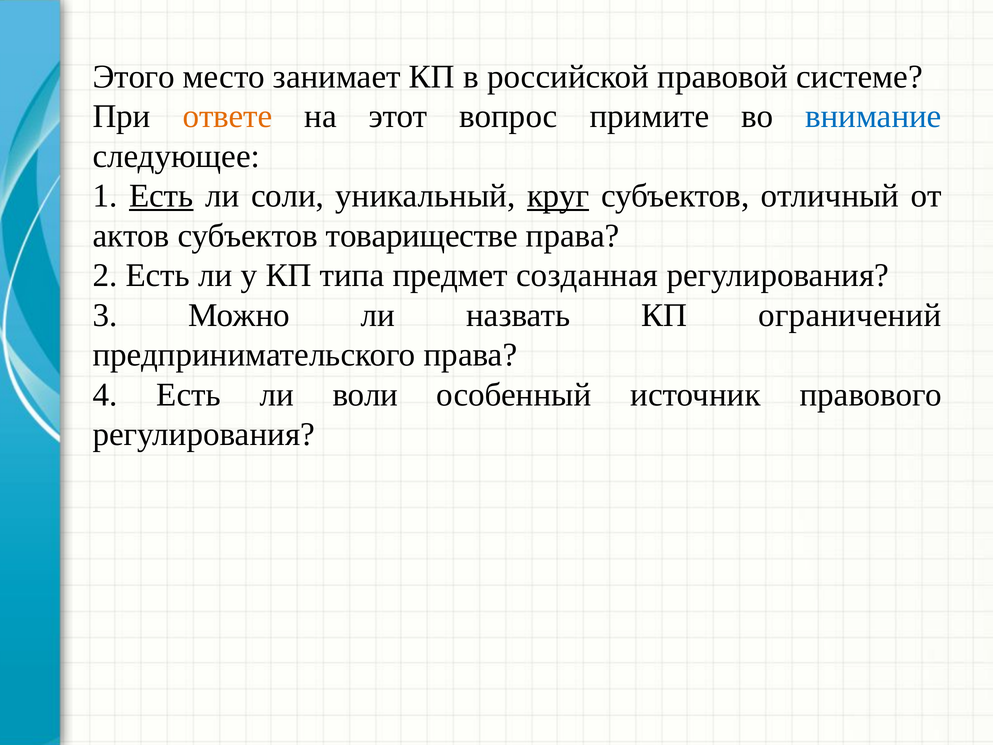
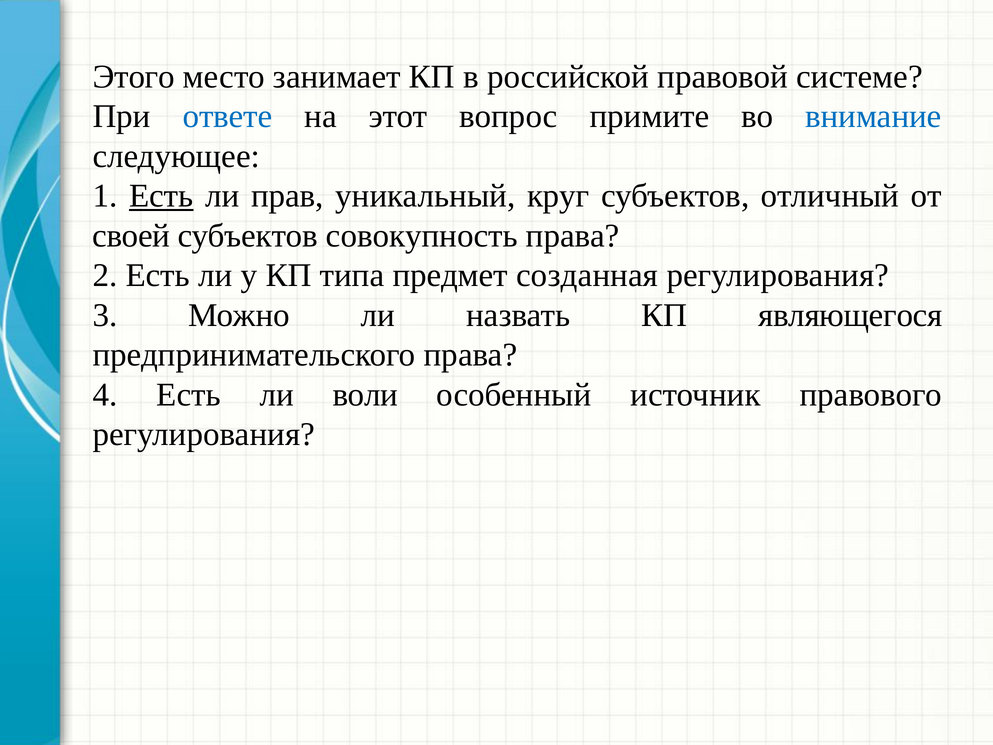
ответе colour: orange -> blue
соли: соли -> прав
круг underline: present -> none
актов: актов -> своей
товариществе: товариществе -> совокупность
ограничений: ограничений -> являющегося
